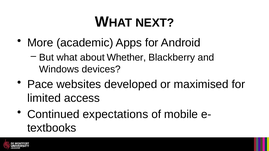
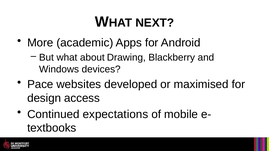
Whether: Whether -> Drawing
limited: limited -> design
